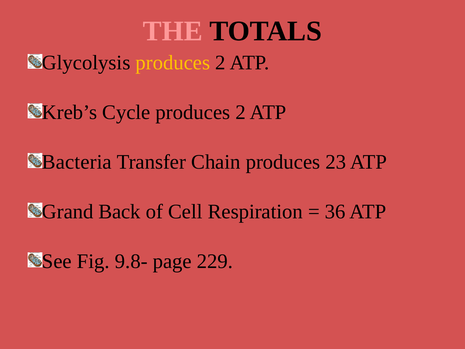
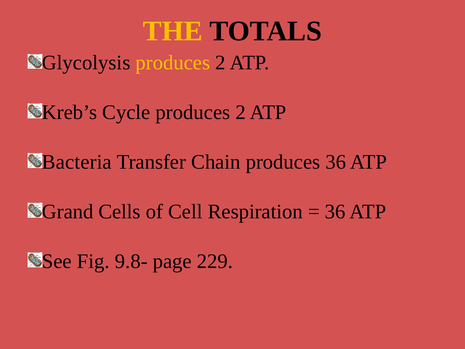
THE colour: pink -> yellow
produces 23: 23 -> 36
Back: Back -> Cells
